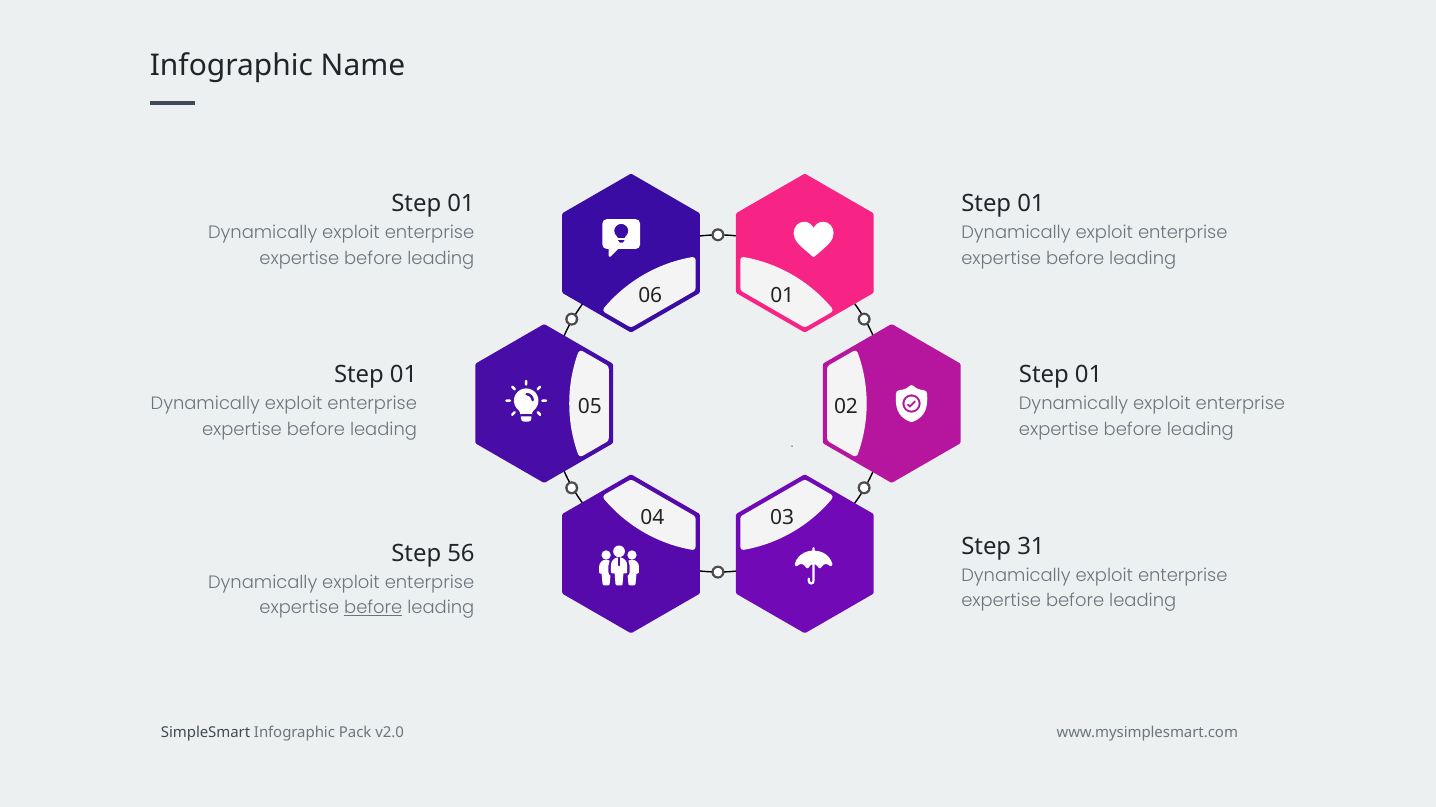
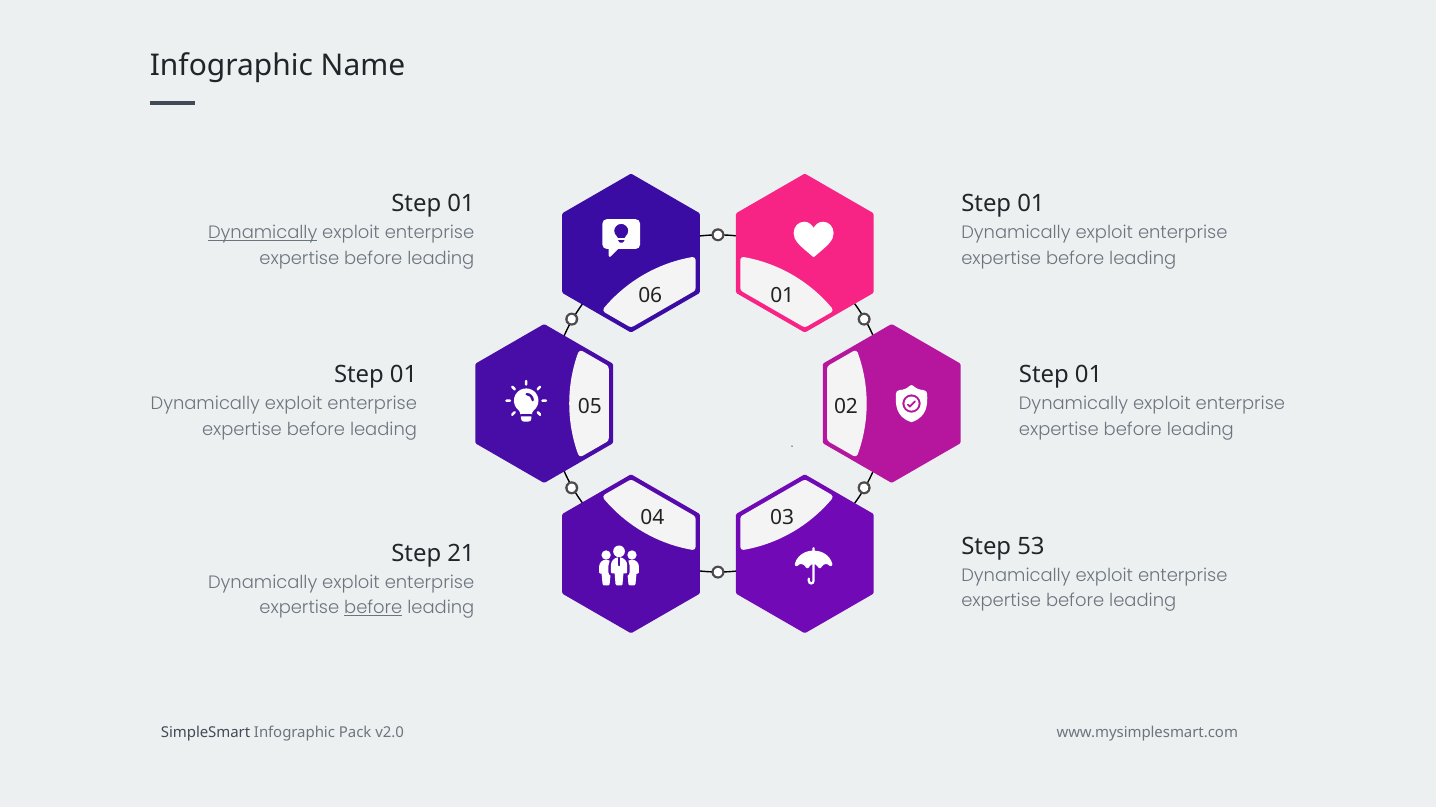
Dynamically at (263, 233) underline: none -> present
31: 31 -> 53
56: 56 -> 21
